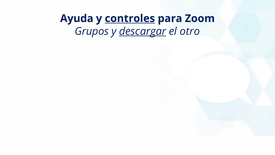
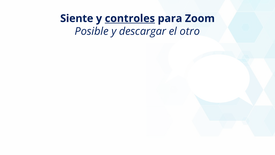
Ayuda: Ayuda -> Siente
Grupos: Grupos -> Posible
descargar underline: present -> none
